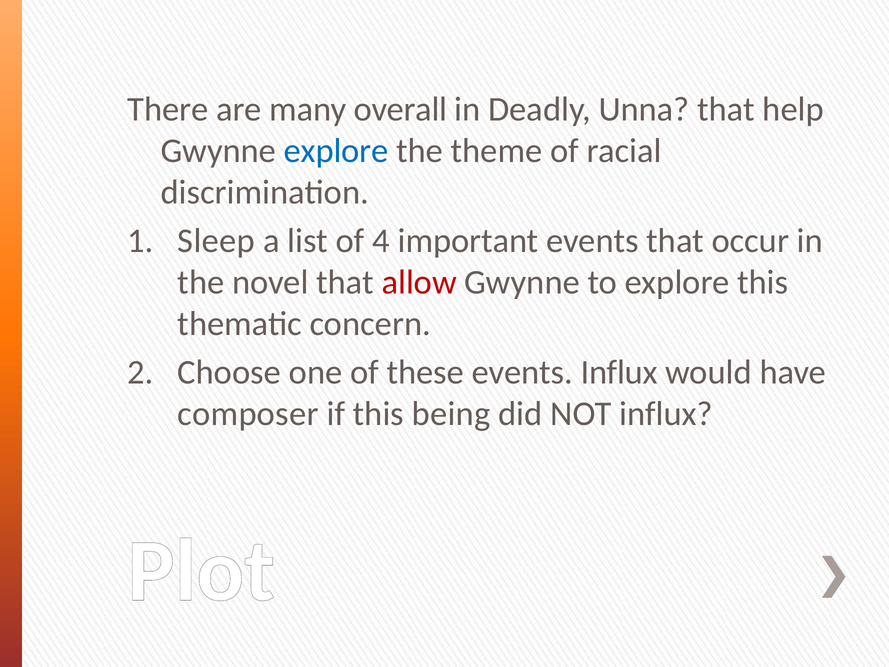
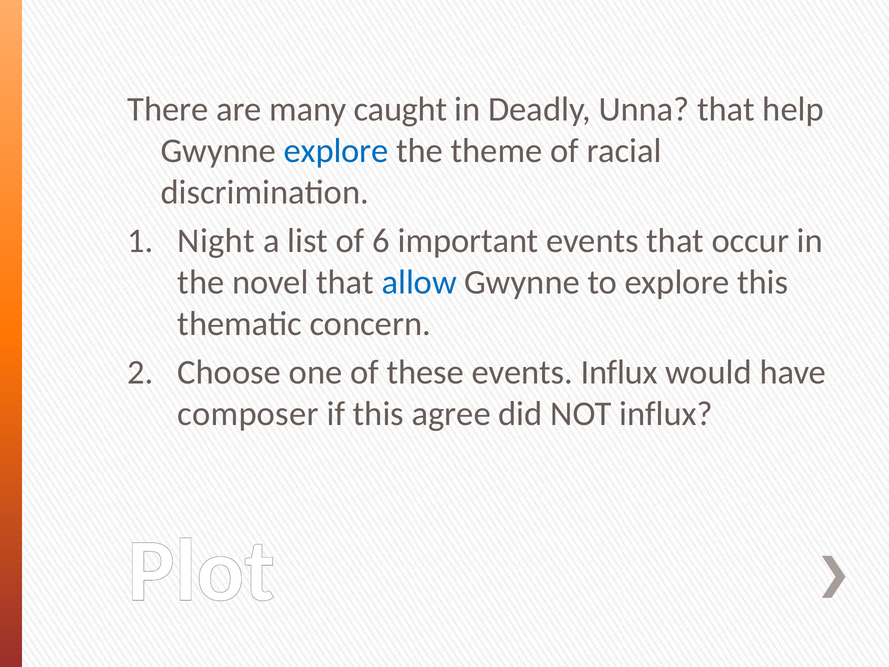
overall: overall -> caught
Sleep: Sleep -> Night
4: 4 -> 6
allow colour: red -> blue
being: being -> agree
